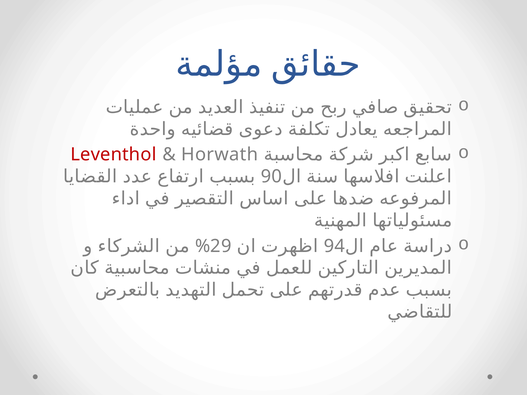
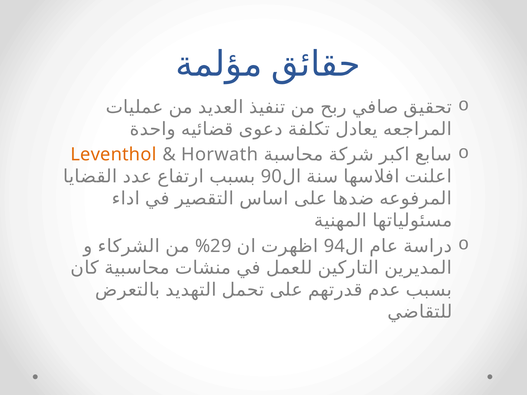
Leventhol colour: red -> orange
